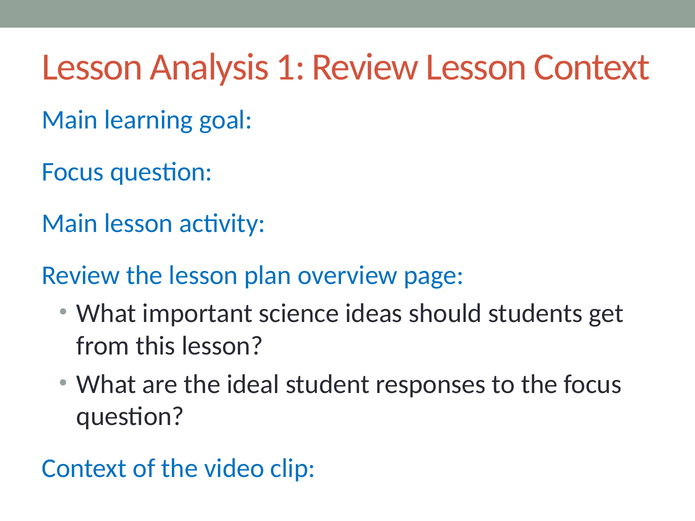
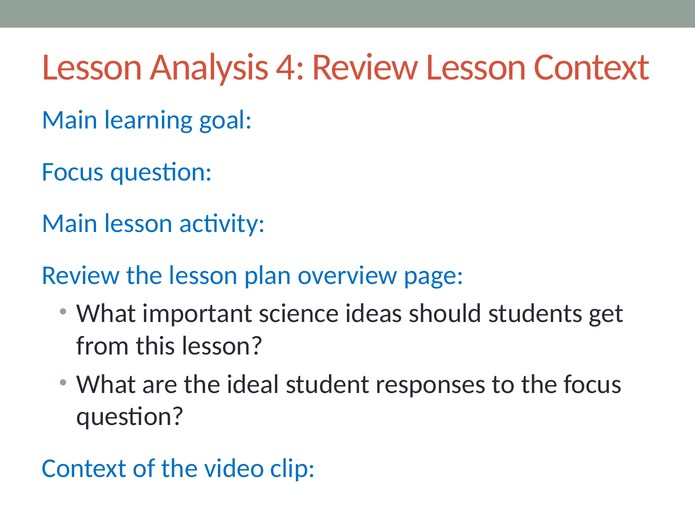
1: 1 -> 4
